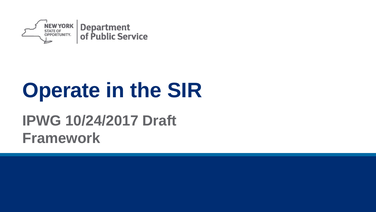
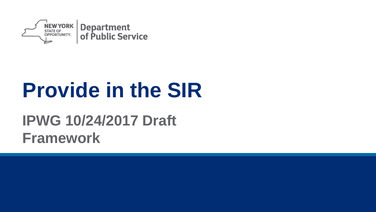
Operate: Operate -> Provide
